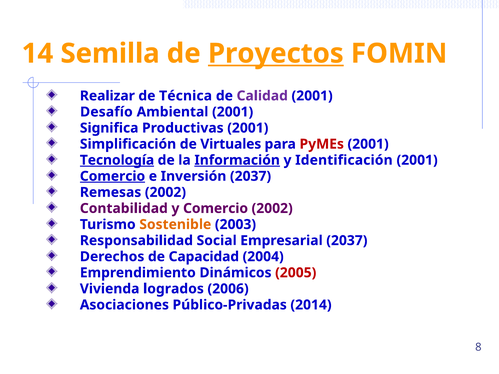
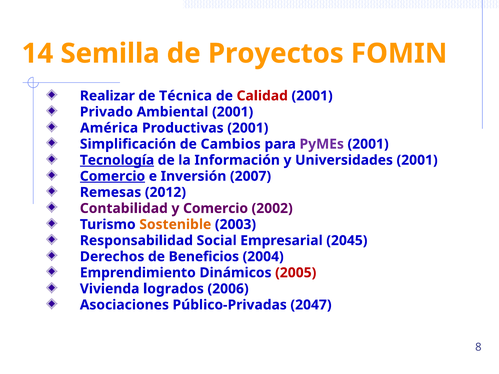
Proyectos underline: present -> none
Calidad colour: purple -> red
Desafío: Desafío -> Privado
Significa: Significa -> América
Virtuales: Virtuales -> Cambios
PyMEs colour: red -> purple
Información underline: present -> none
Identificación: Identificación -> Universidades
Inversión 2037: 2037 -> 2007
Remesas 2002: 2002 -> 2012
Empresarial 2037: 2037 -> 2045
Capacidad: Capacidad -> Beneficios
2014: 2014 -> 2047
